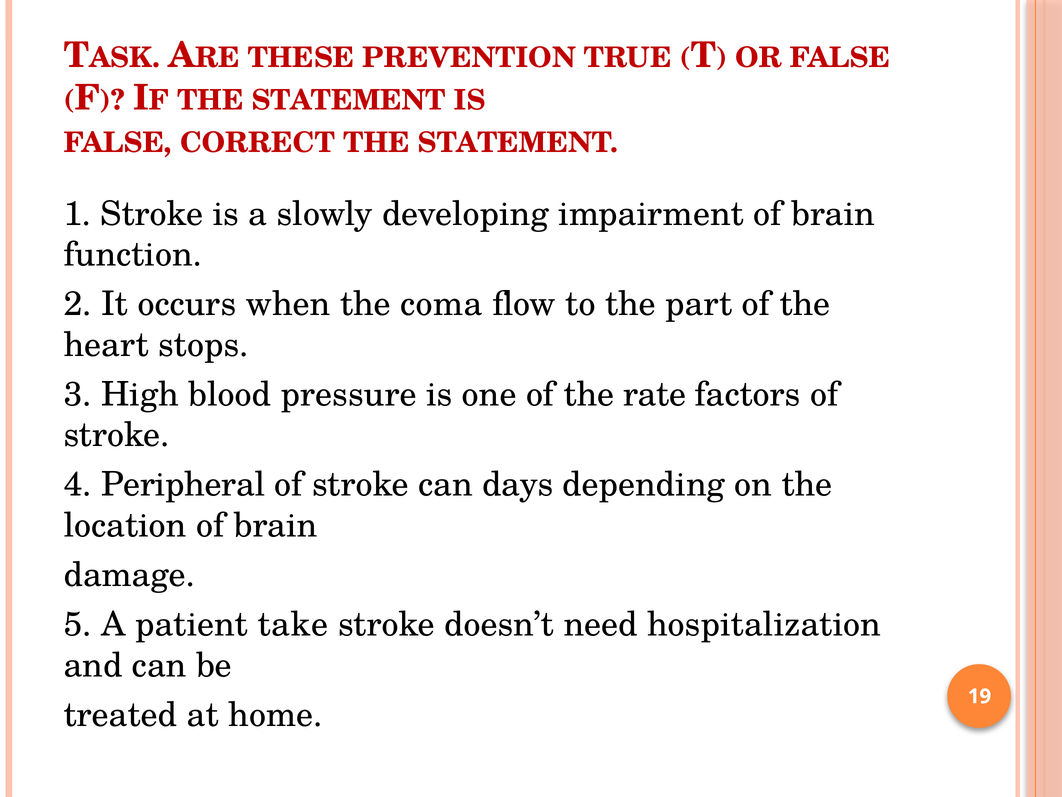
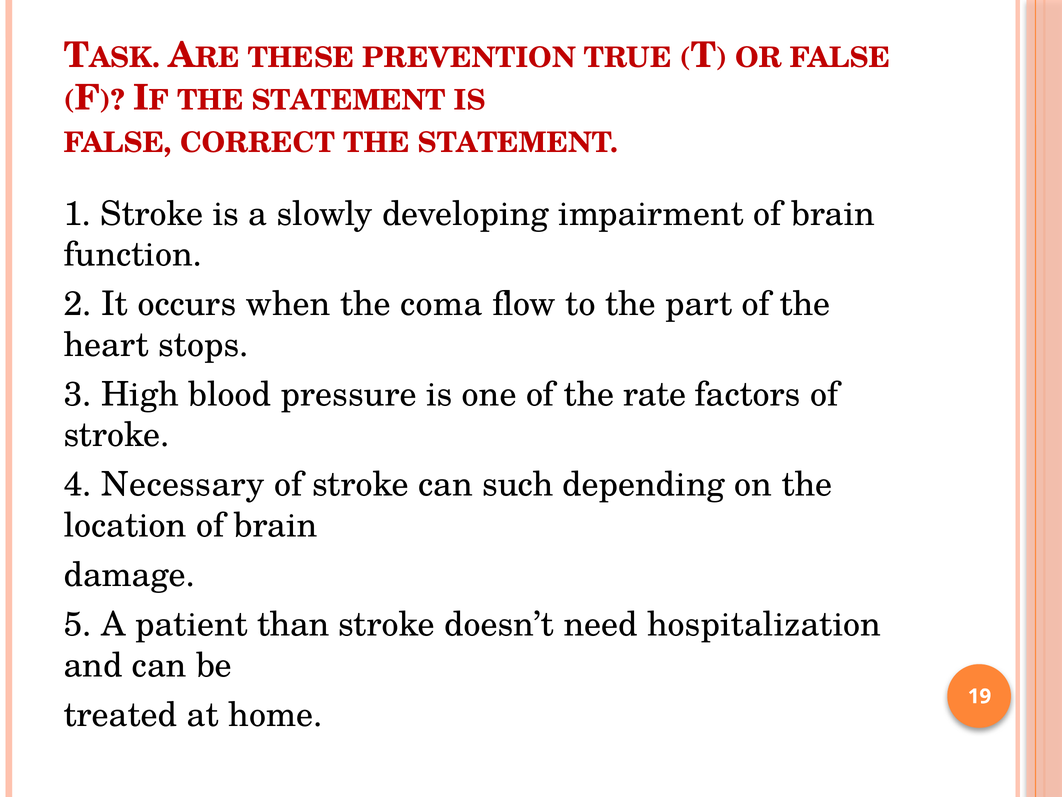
Peripheral: Peripheral -> Necessary
days: days -> such
take: take -> than
